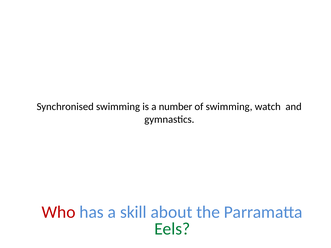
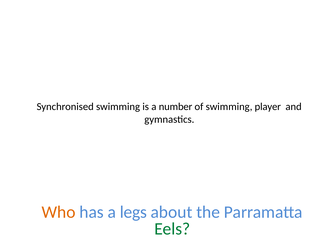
watch: watch -> player
Who colour: red -> orange
skill: skill -> legs
